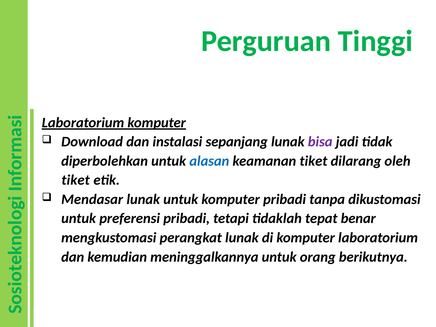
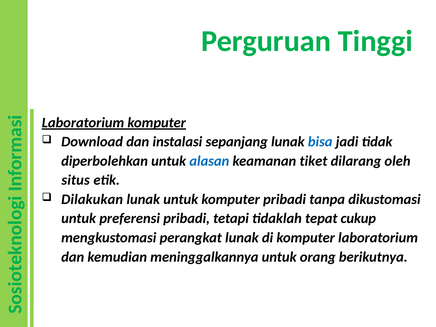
bisa colour: purple -> blue
tiket at (76, 180): tiket -> situs
Mendasar: Mendasar -> Dilakukan
benar: benar -> cukup
